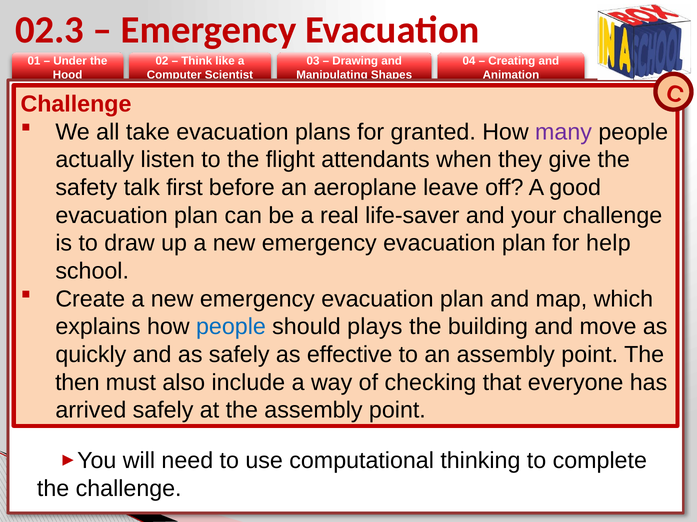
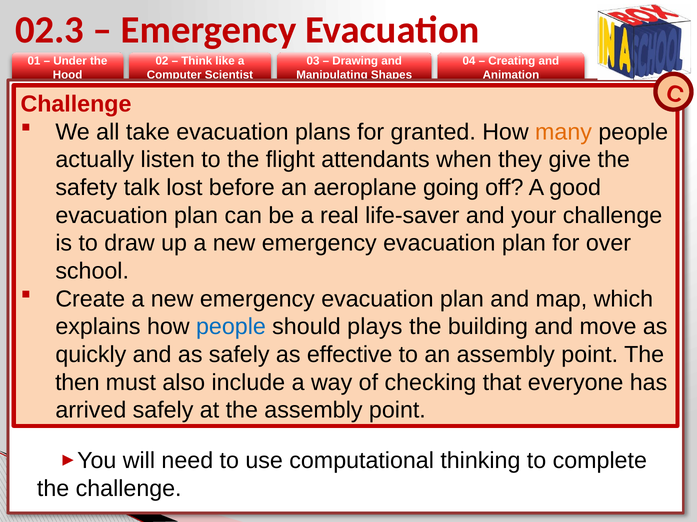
many colour: purple -> orange
first: first -> lost
leave: leave -> going
help: help -> over
